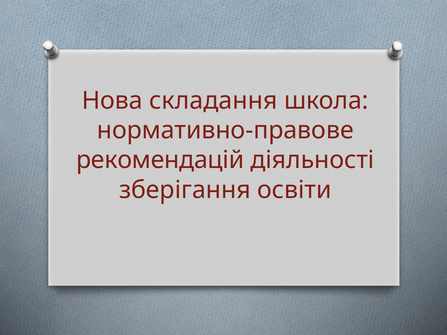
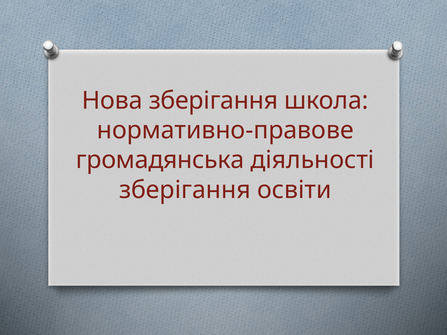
Нова складання: складання -> зберігання
рекомендацій: рекомендацій -> громадянська
